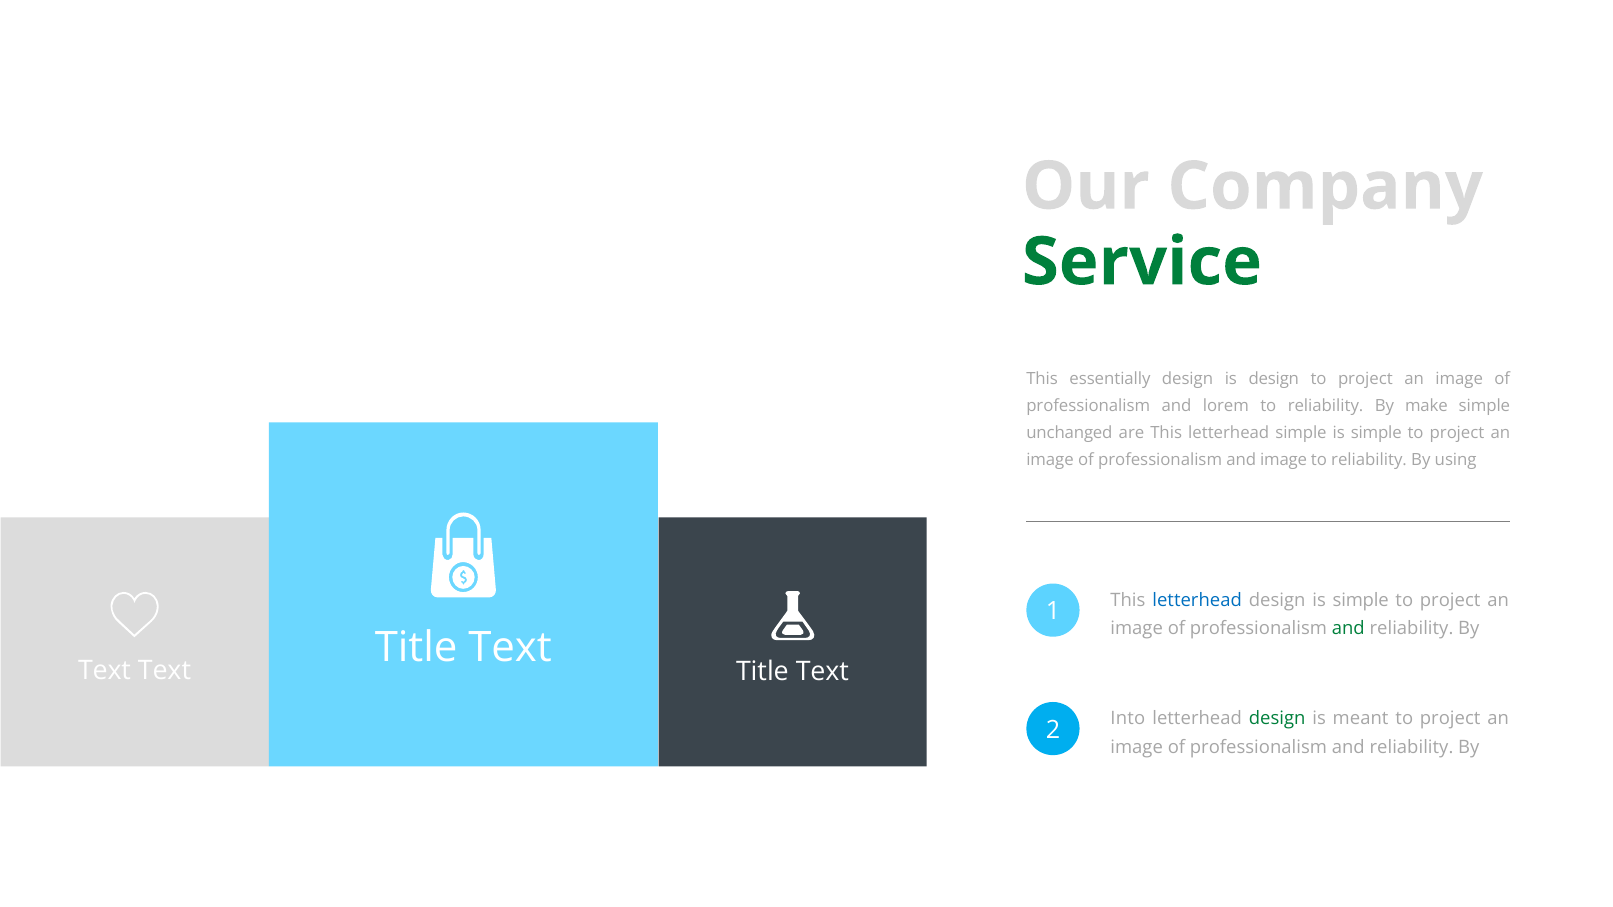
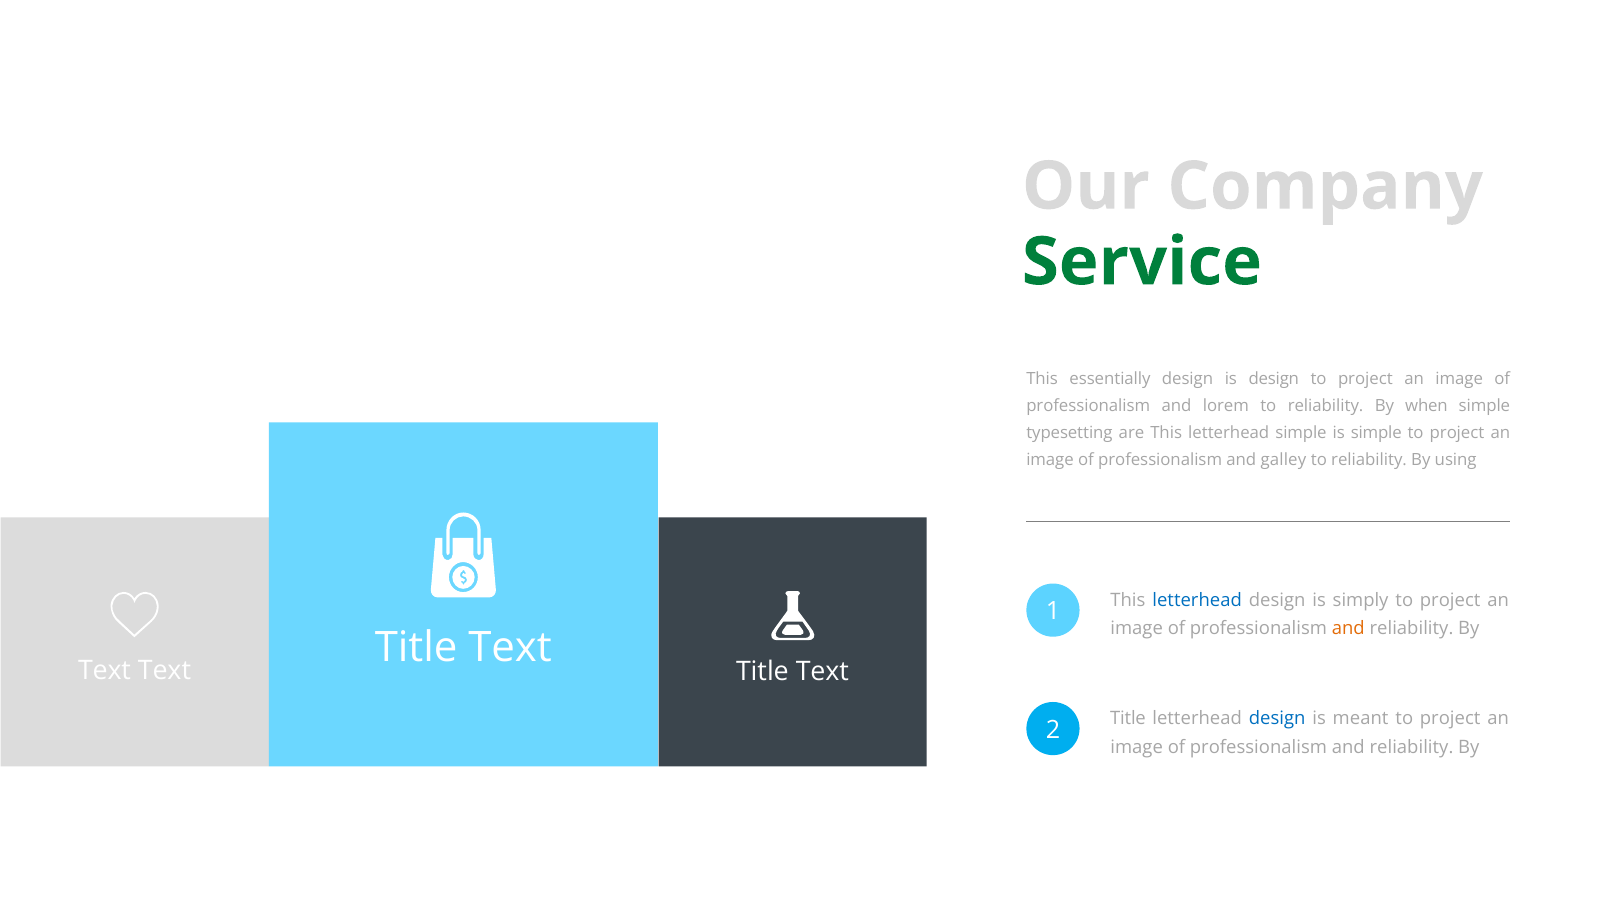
make: make -> when
unchanged: unchanged -> typesetting
and image: image -> galley
design is simple: simple -> simply
and at (1348, 629) colour: green -> orange
Into at (1128, 719): Into -> Title
design at (1277, 719) colour: green -> blue
